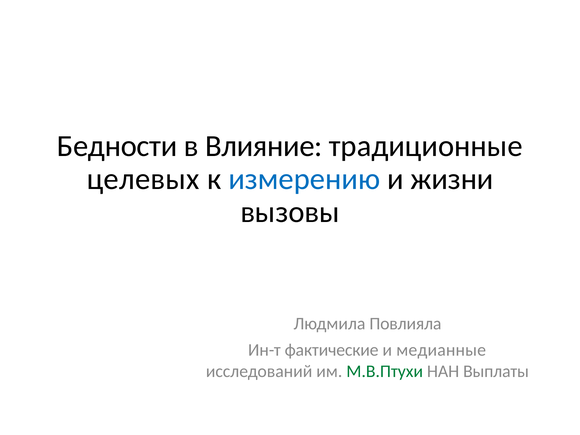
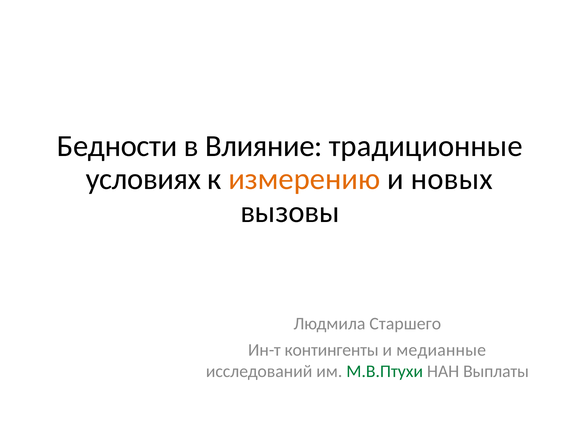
целевых: целевых -> условиях
измерению colour: blue -> orange
жизни: жизни -> новых
Повлияла: Повлияла -> Старшего
фактические: фактические -> контингенты
